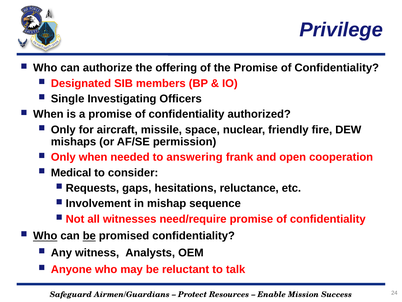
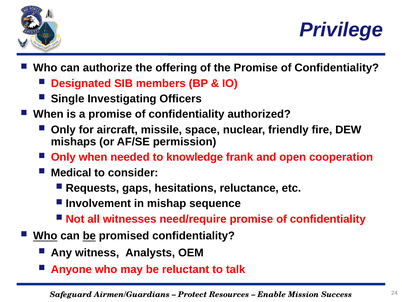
answering: answering -> knowledge
